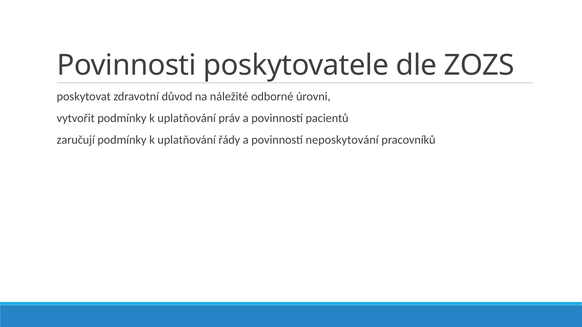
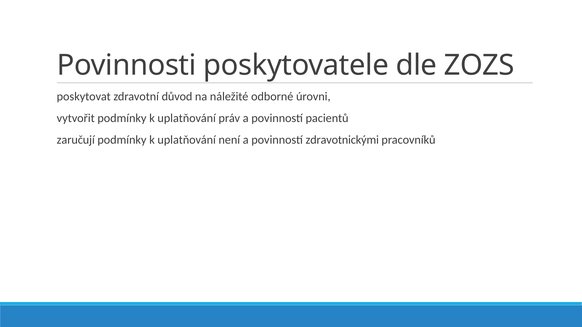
řády: řády -> není
neposkytování: neposkytování -> zdravotnickými
